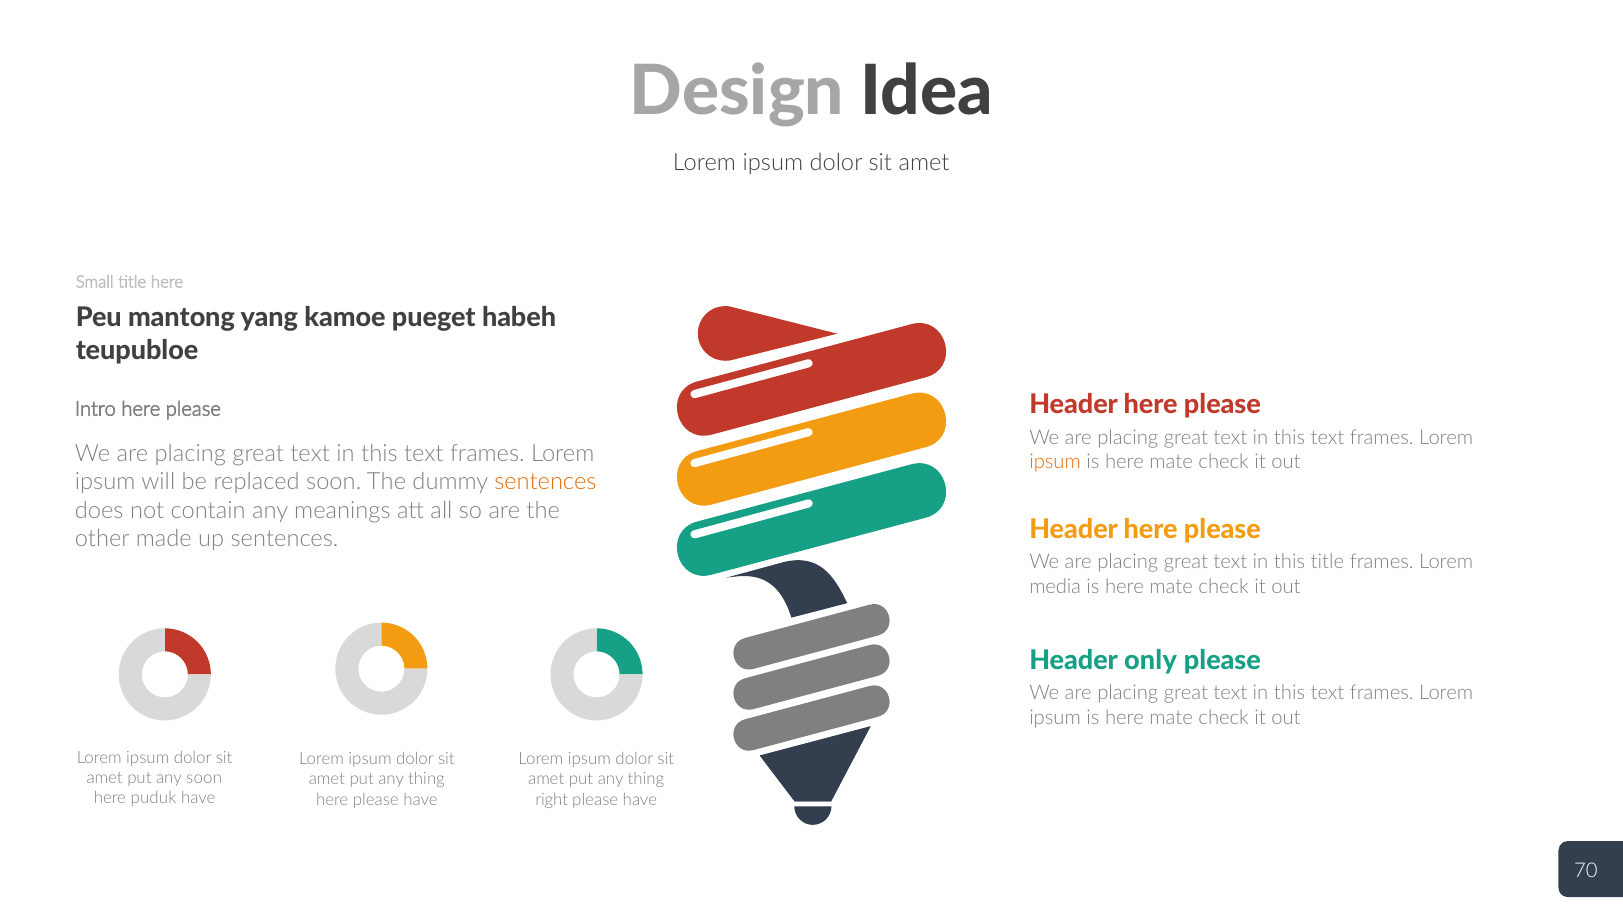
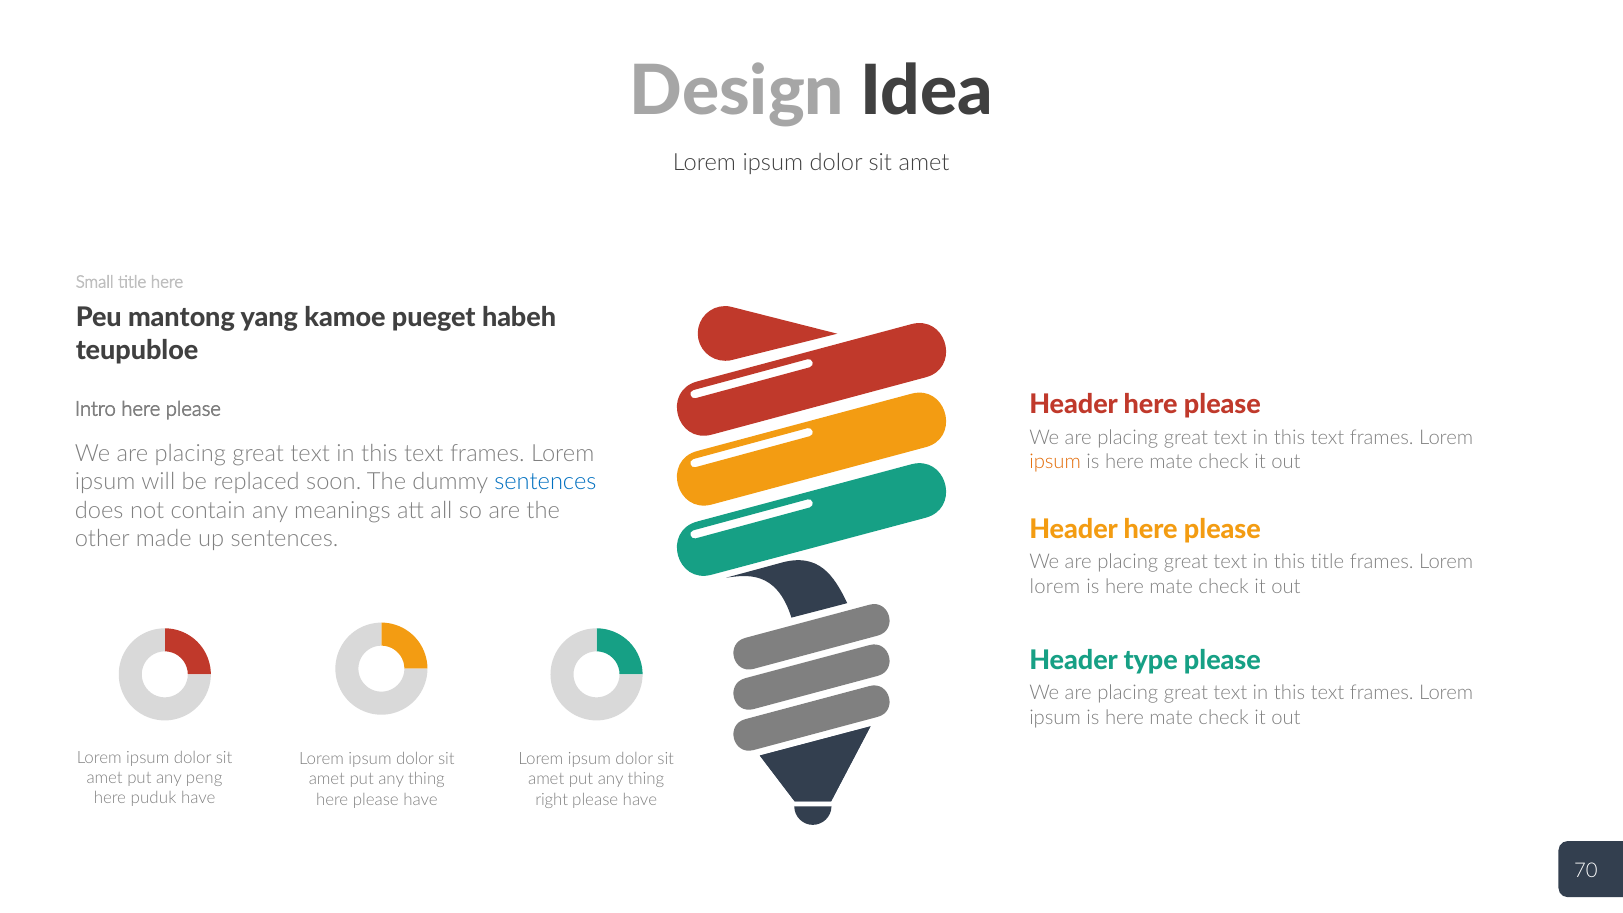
sentences at (545, 482) colour: orange -> blue
media at (1055, 587): media -> lorem
only: only -> type
any soon: soon -> peng
